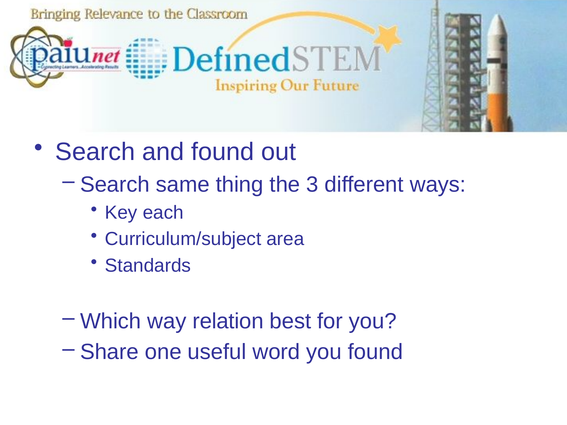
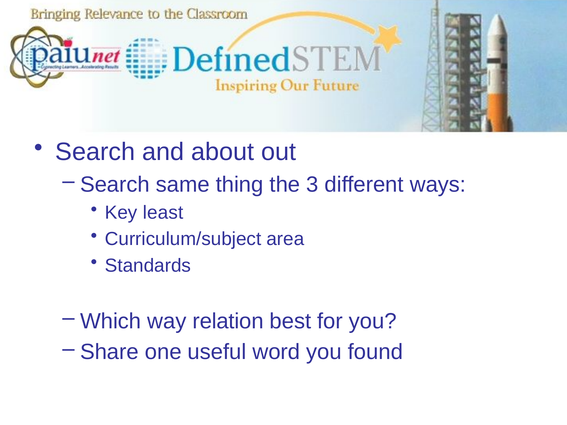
and found: found -> about
each: each -> least
